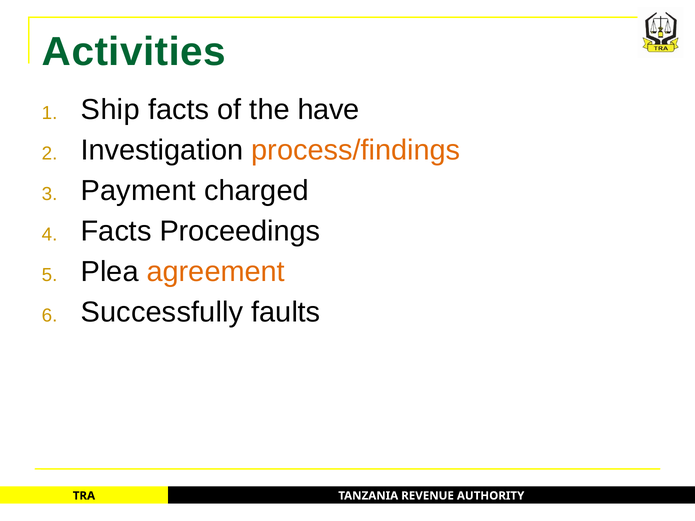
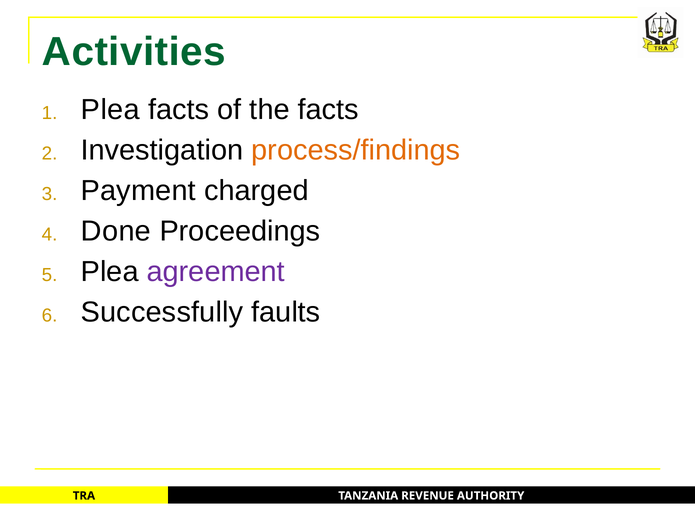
Ship at (110, 110): Ship -> Plea
the have: have -> facts
Facts at (116, 231): Facts -> Done
agreement colour: orange -> purple
